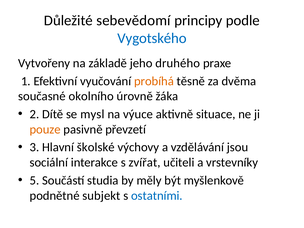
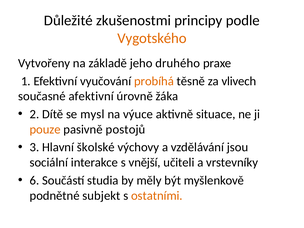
sebevědomí: sebevědomí -> zkušenostmi
Vygotského colour: blue -> orange
dvěma: dvěma -> vlivech
okolního: okolního -> afektivní
převzetí: převzetí -> postojů
zvířat: zvířat -> vnější
5: 5 -> 6
ostatními colour: blue -> orange
